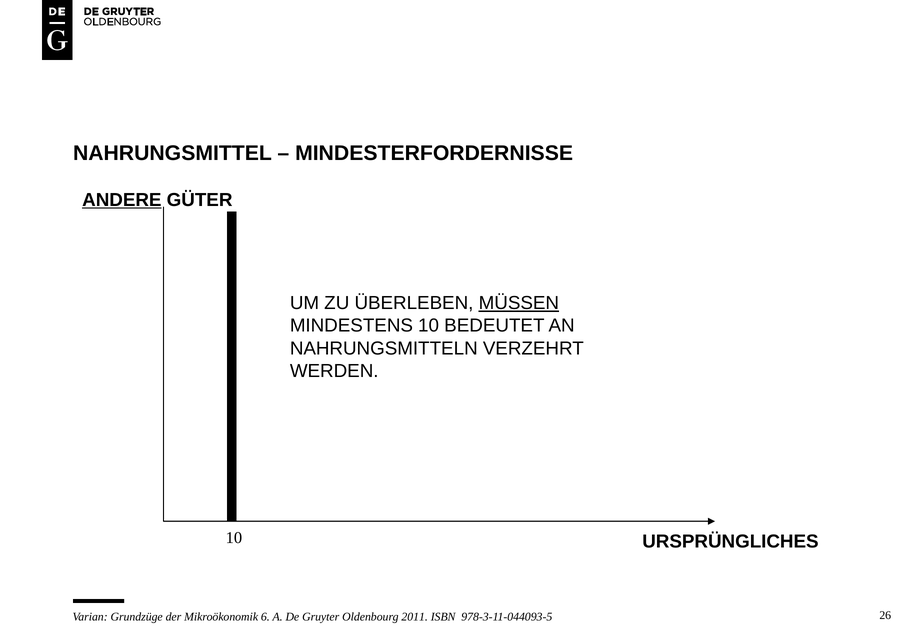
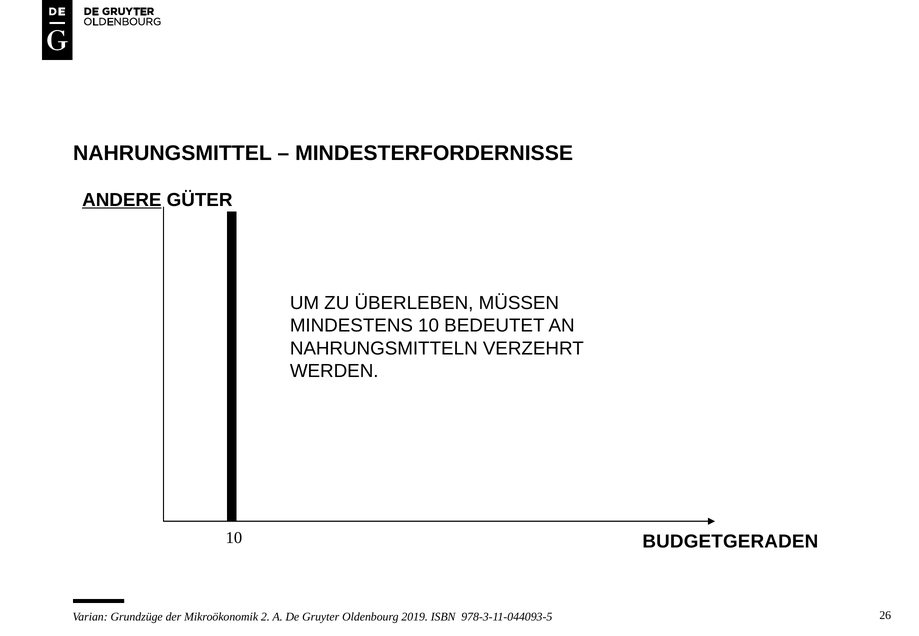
MÜSSEN underline: present -> none
URSPRÜNGLICHES: URSPRÜNGLICHES -> BUDGETGERADEN
6: 6 -> 2
2011: 2011 -> 2019
